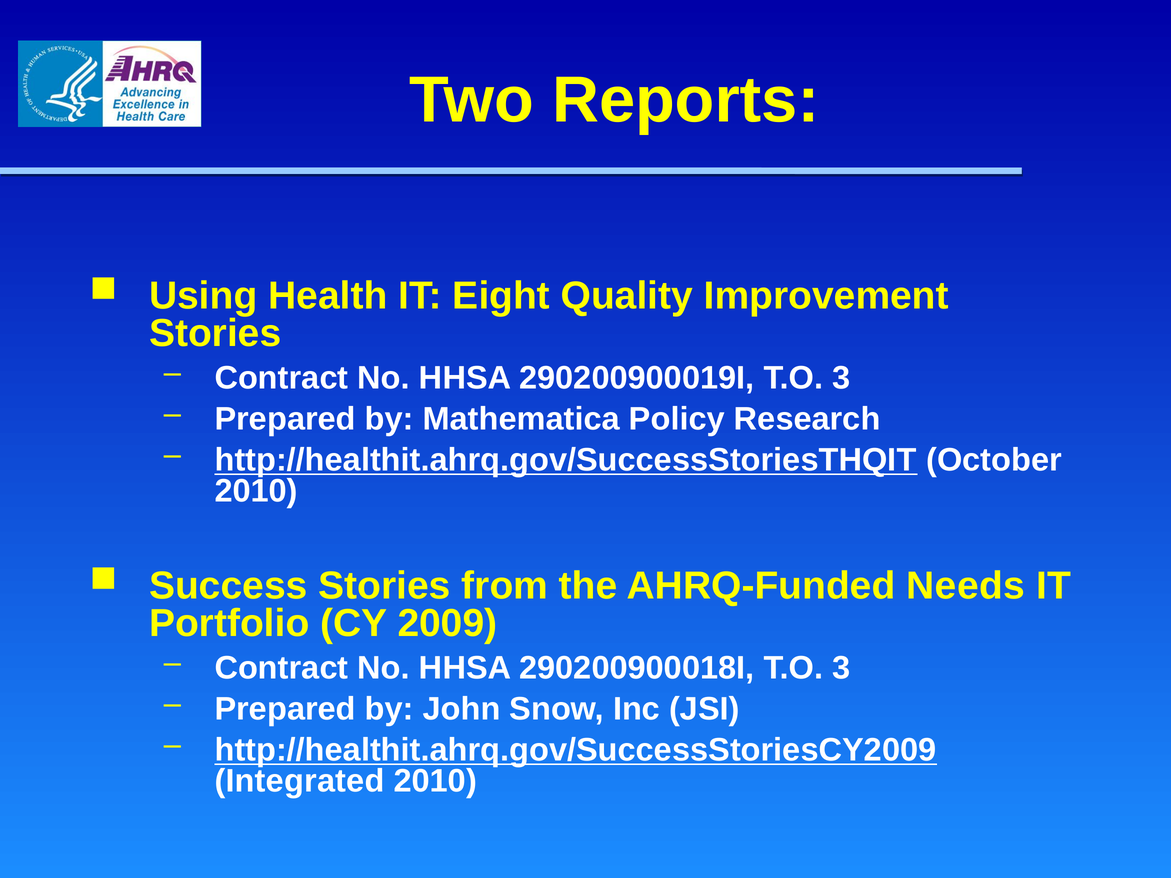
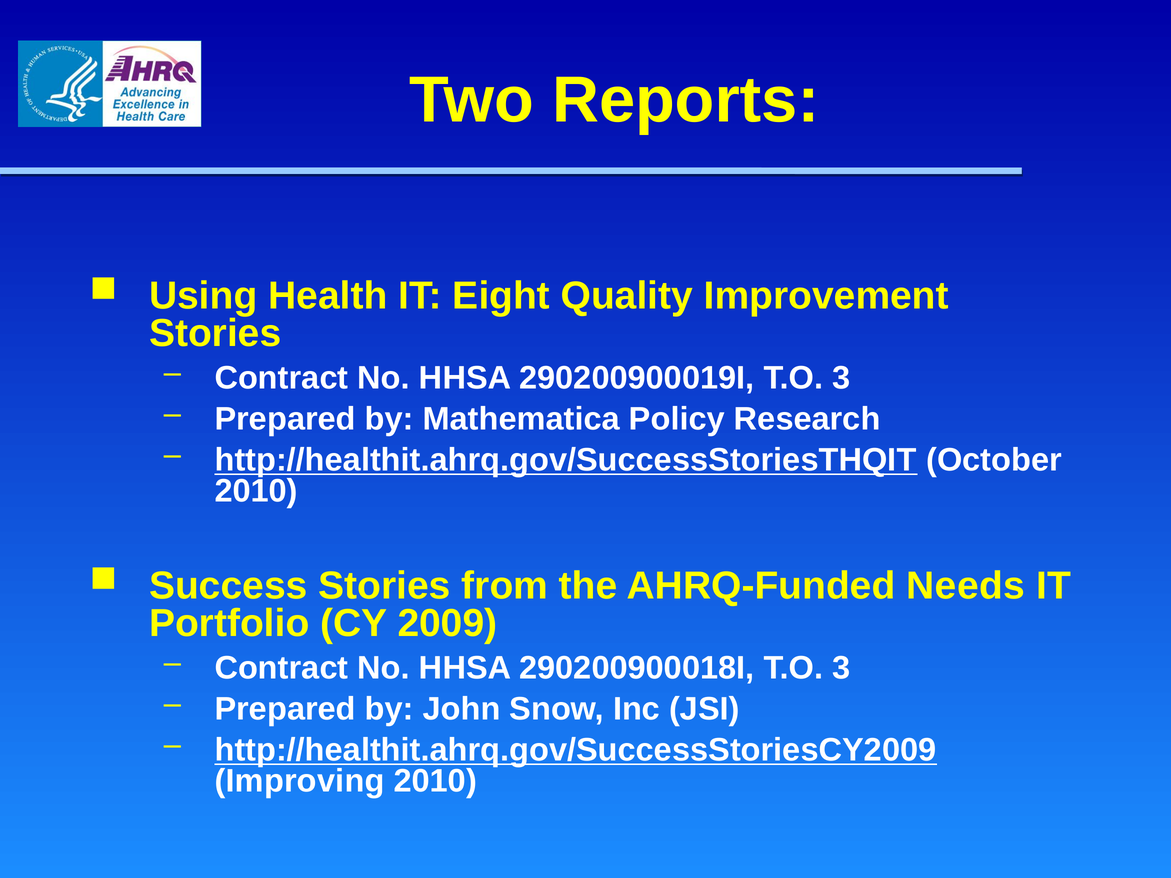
Integrated: Integrated -> Improving
